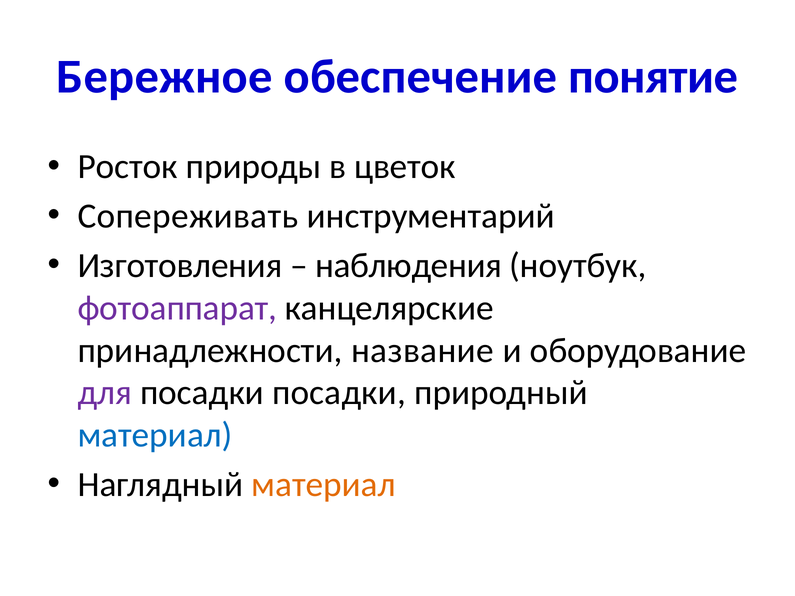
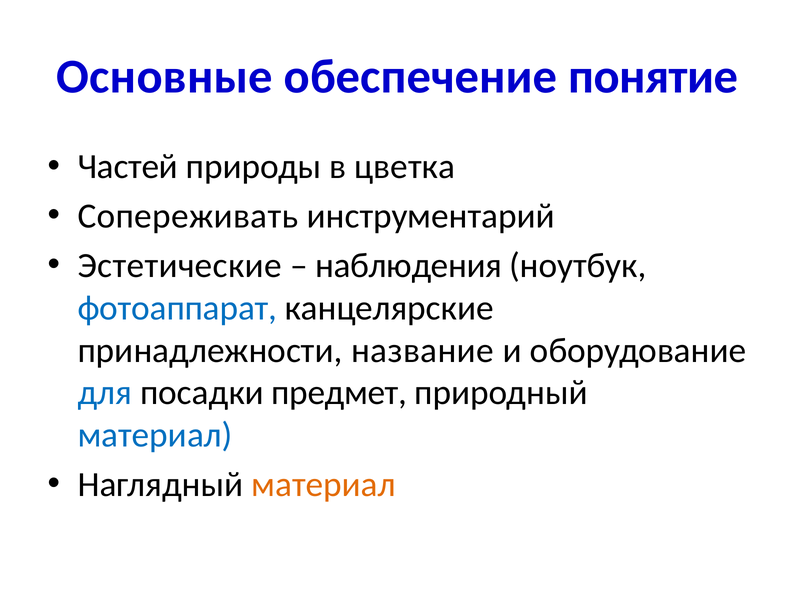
Бережное: Бережное -> Основные
Росток: Росток -> Частей
цветок: цветок -> цветка
Изготовления: Изготовления -> Эстетические
фотоаппарат colour: purple -> blue
для colour: purple -> blue
посадки посадки: посадки -> предмет
